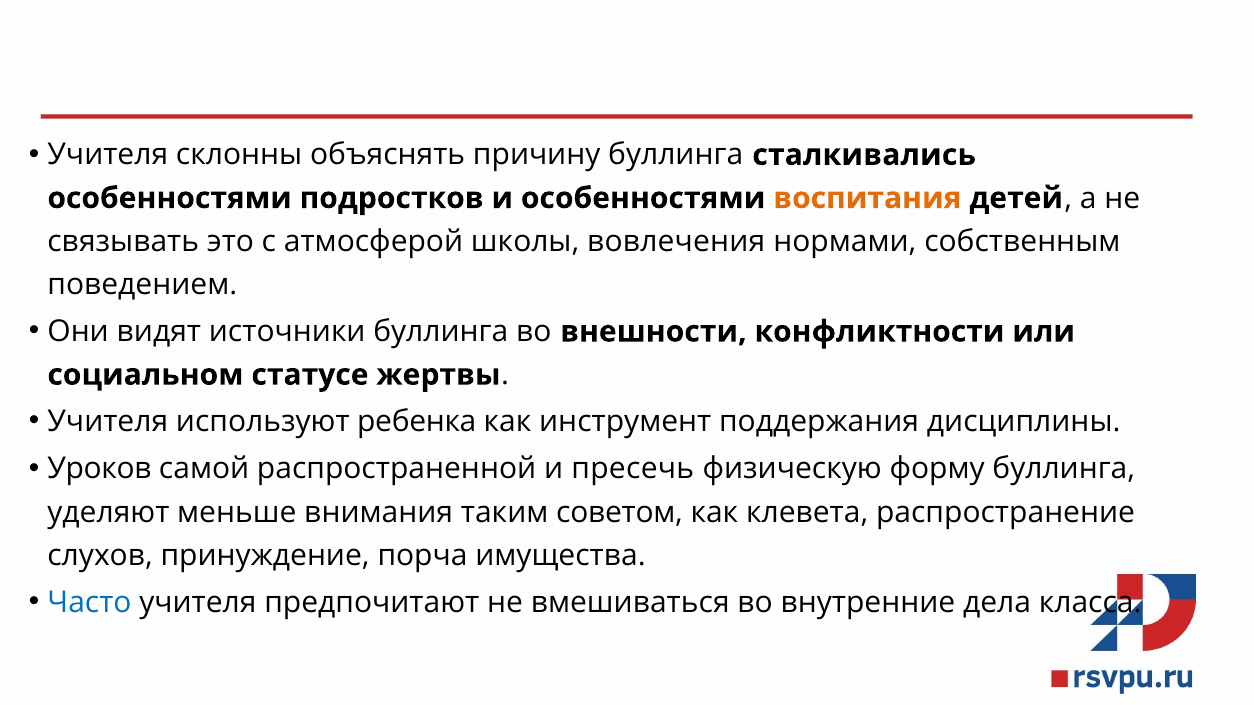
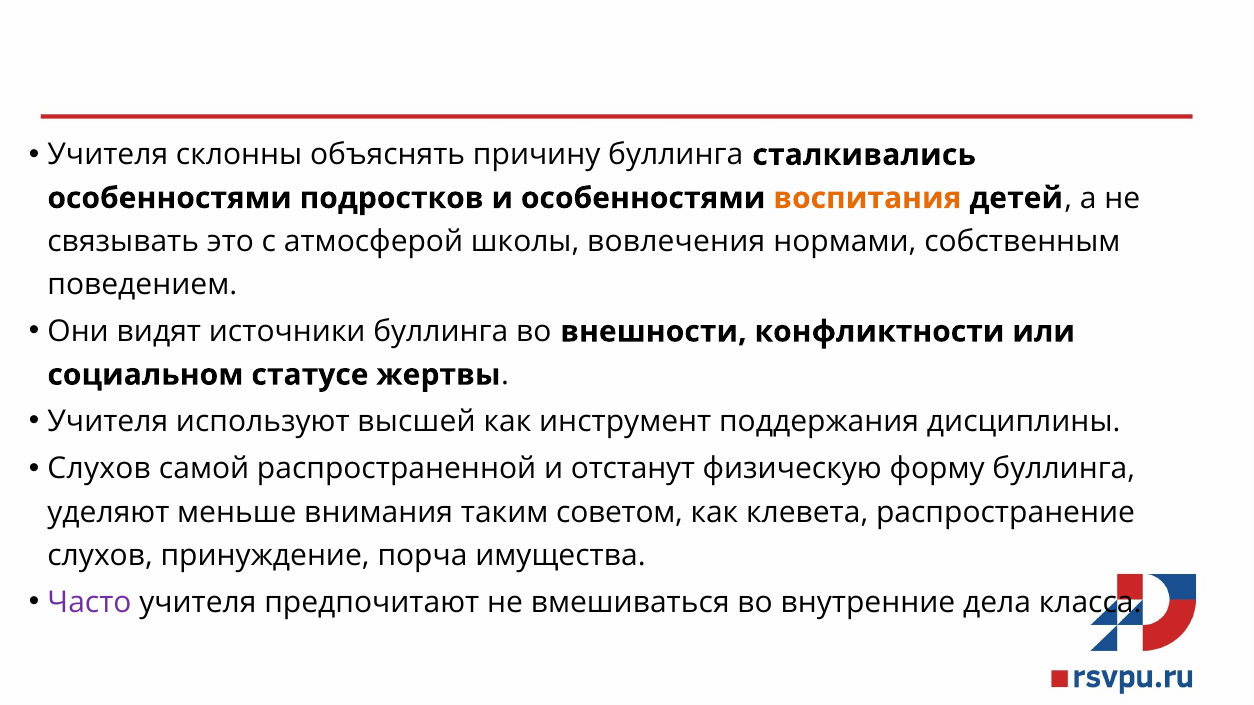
ребенка: ребенка -> высшей
Уроков at (99, 469): Уроков -> Слухов
пресечь: пресечь -> отстанут
Часто colour: blue -> purple
